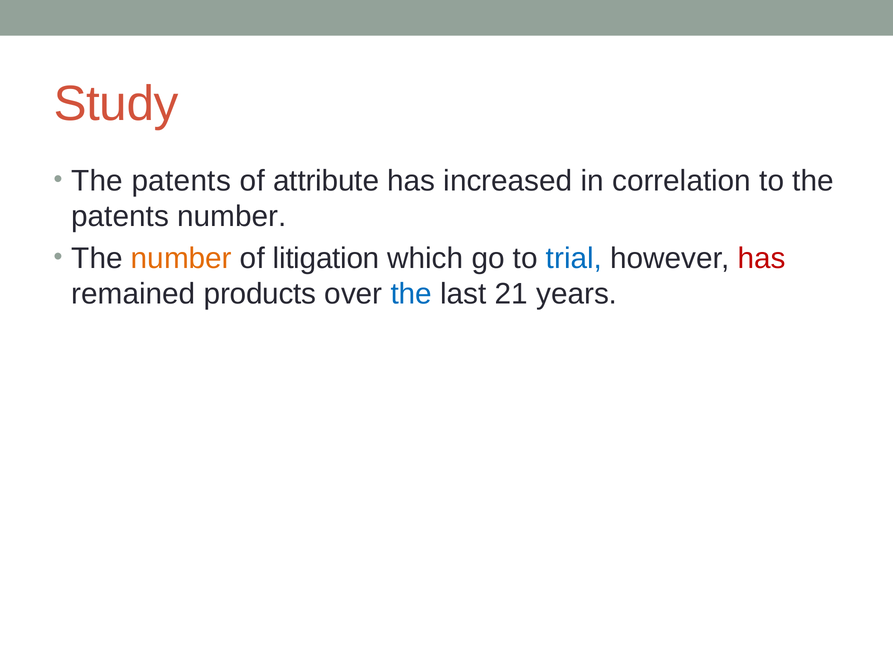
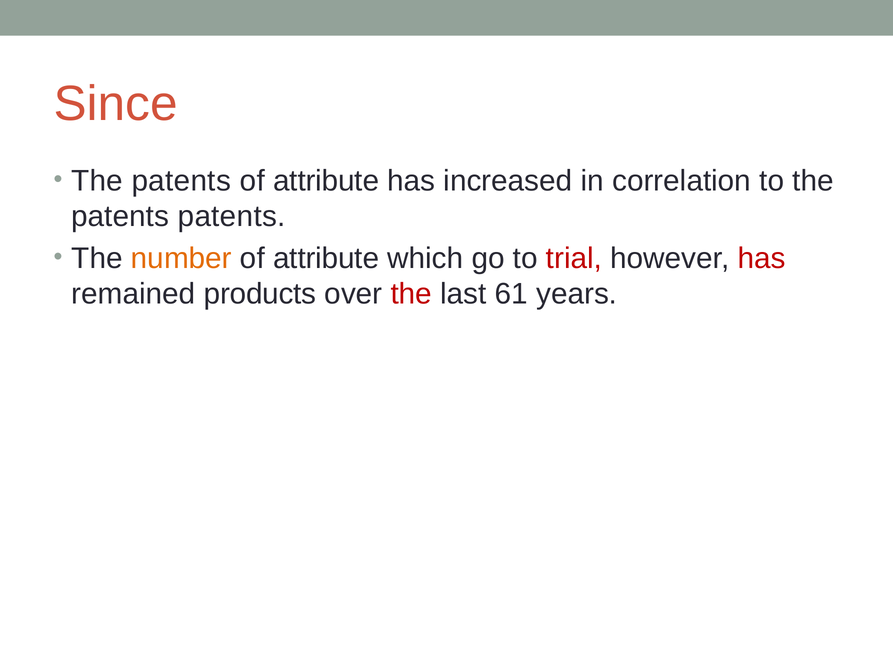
Study: Study -> Since
patents number: number -> patents
litigation at (326, 258): litigation -> attribute
trial colour: blue -> red
the at (411, 294) colour: blue -> red
21: 21 -> 61
